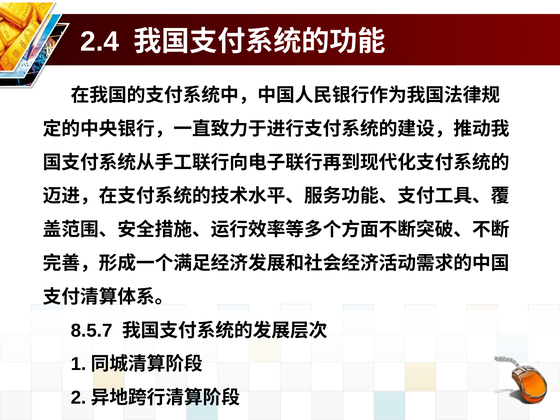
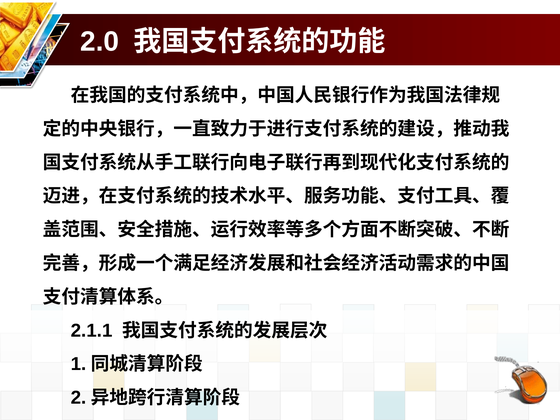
2.4: 2.4 -> 2.0
8.5.7: 8.5.7 -> 2.1.1
